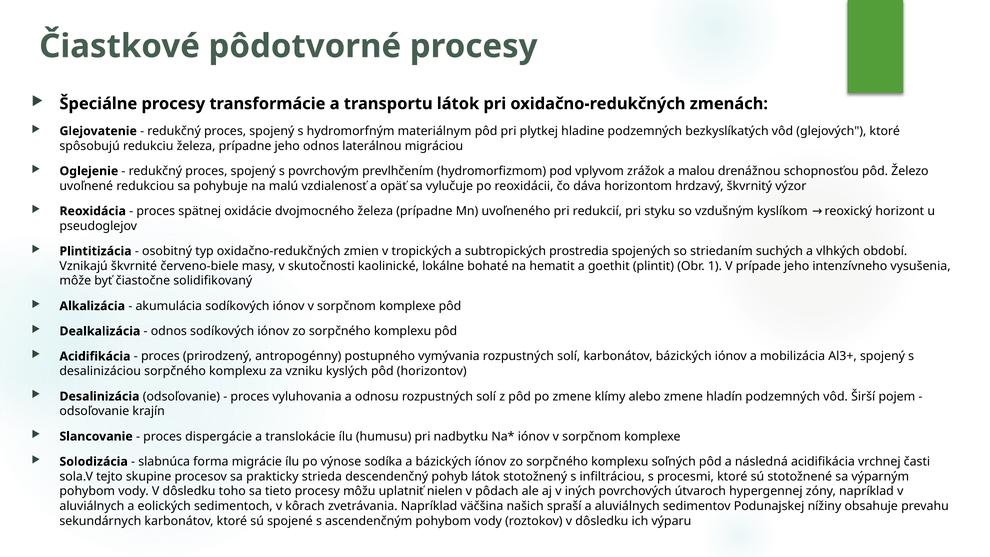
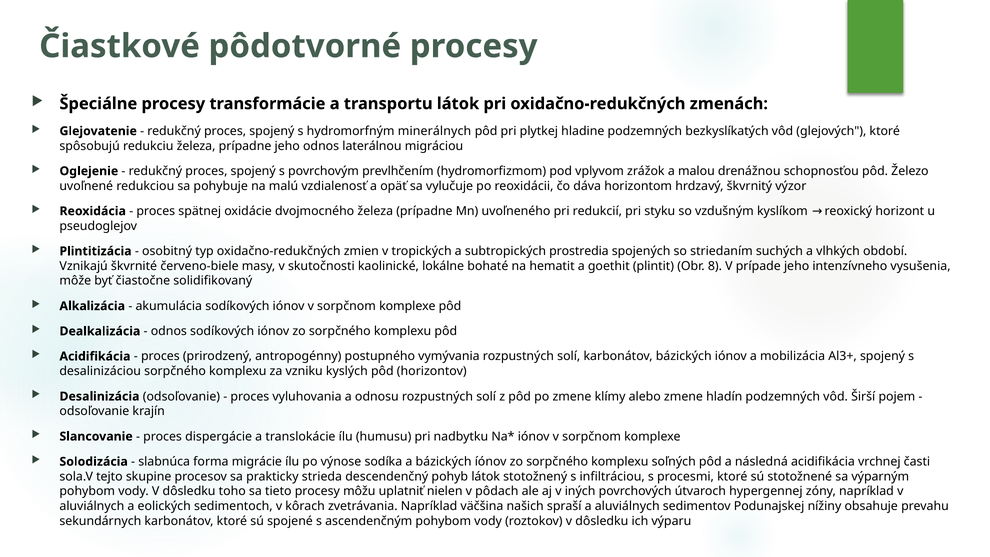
materiálnym: materiálnym -> minerálnych
1: 1 -> 8
